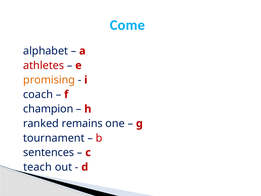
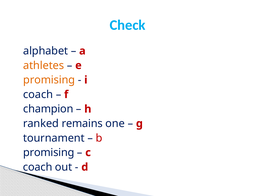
Come: Come -> Сheck
athletes colour: red -> orange
sentences at (49, 152): sentences -> promising
teach at (38, 167): teach -> coach
